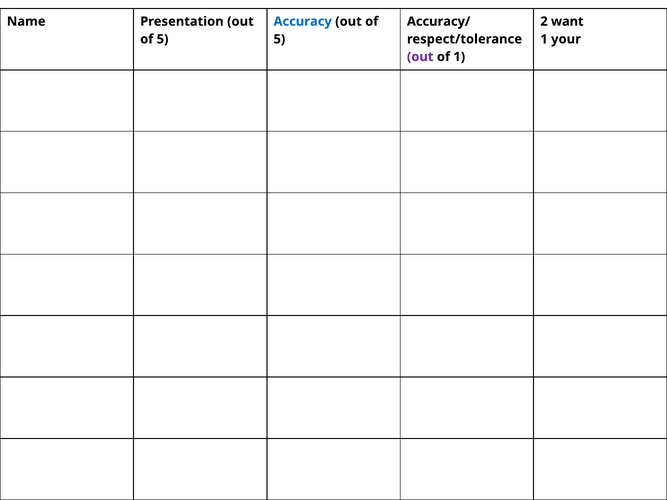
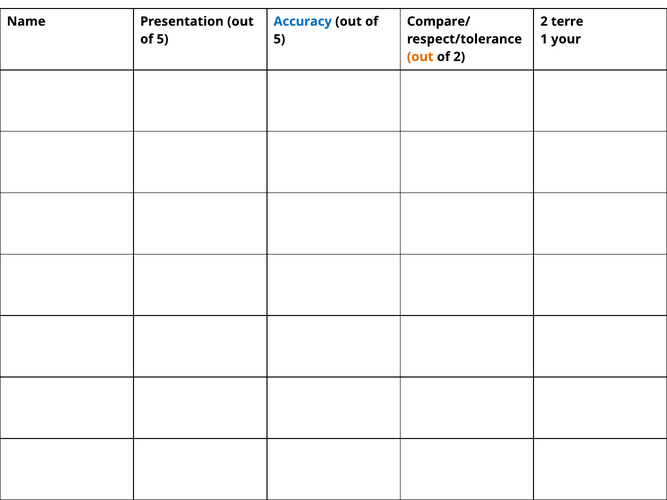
Accuracy/: Accuracy/ -> Compare/
want: want -> terre
out at (420, 57) colour: purple -> orange
of 1: 1 -> 2
